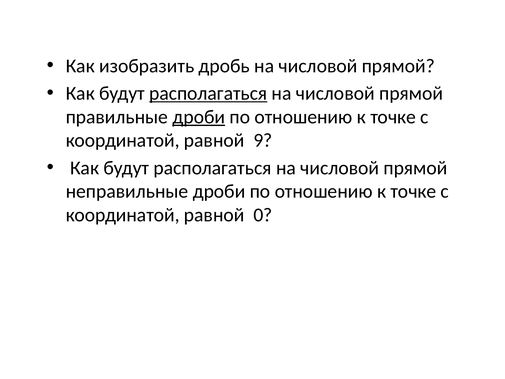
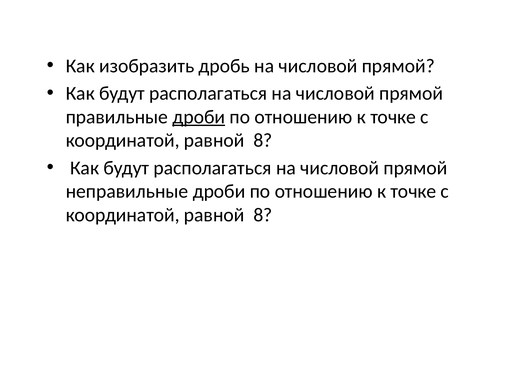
располагаться at (208, 93) underline: present -> none
9 at (263, 140): 9 -> 8
0 at (263, 215): 0 -> 8
